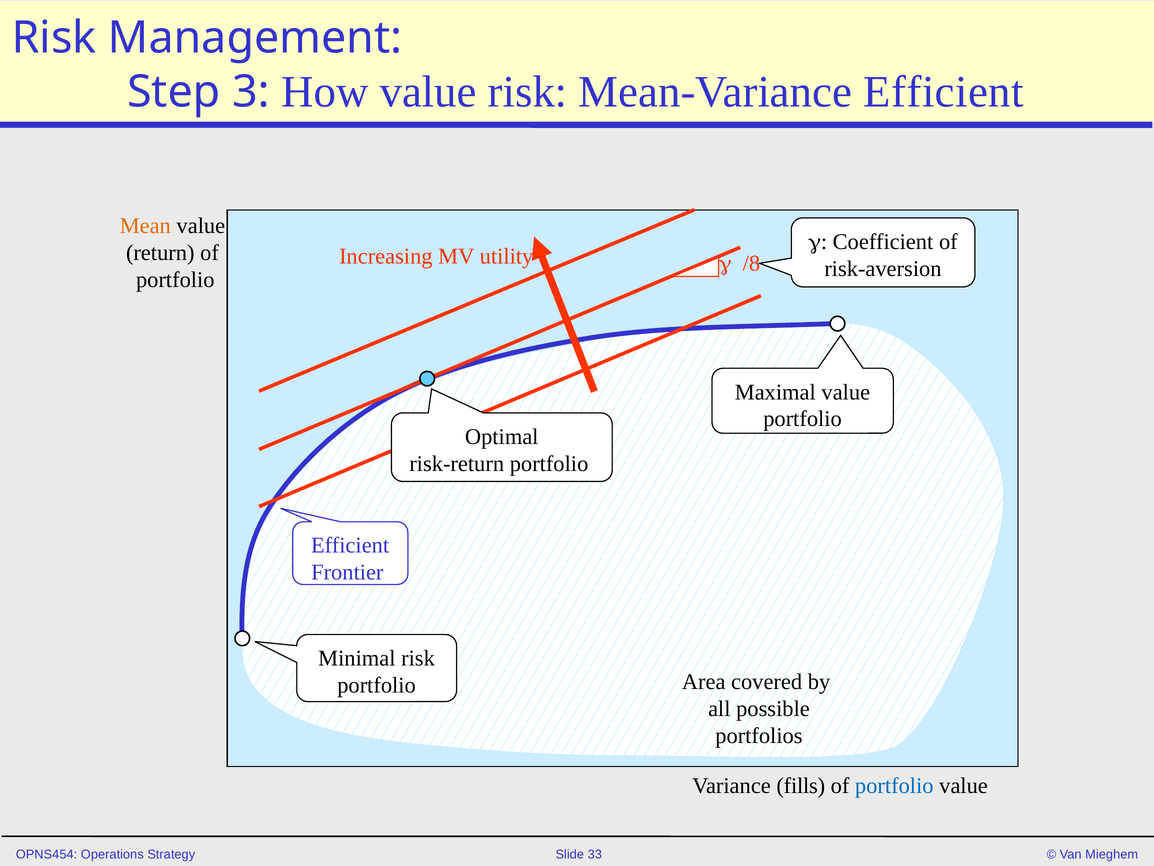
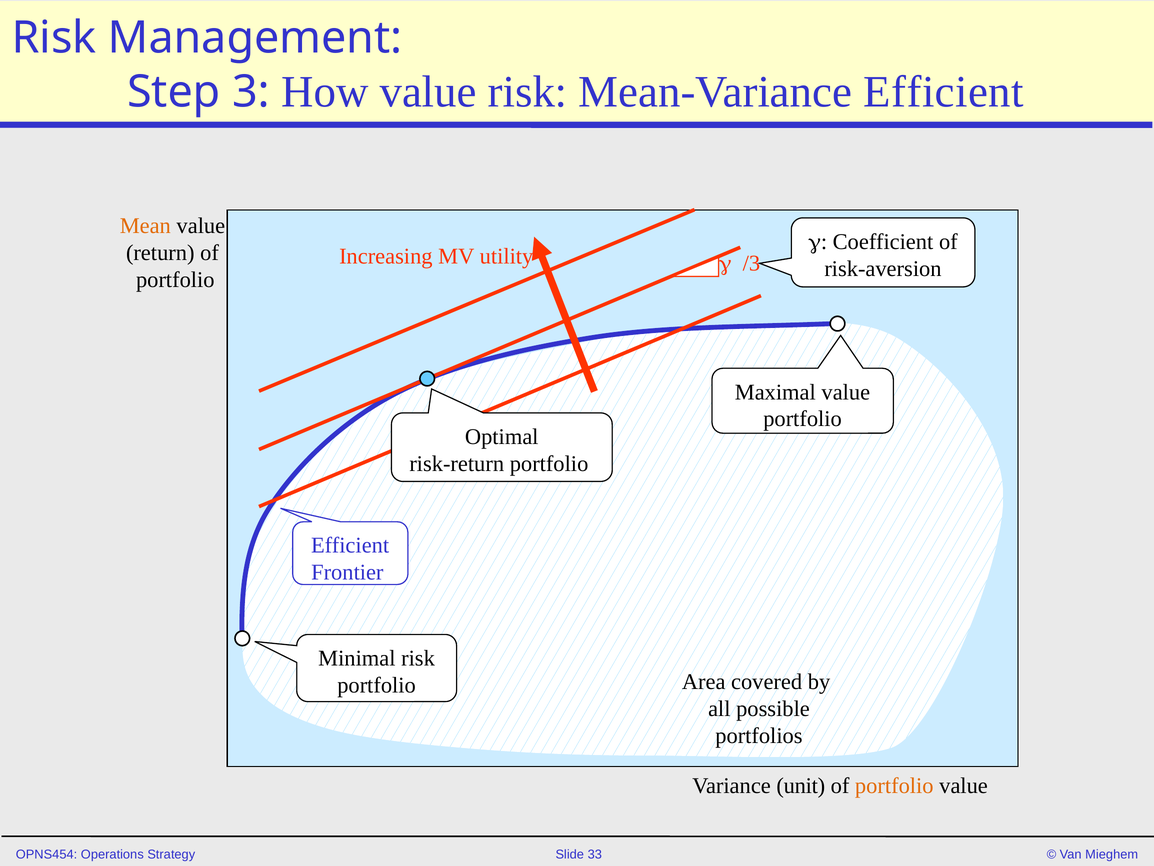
/8: /8 -> /3
fills: fills -> unit
portfolio at (894, 786) colour: blue -> orange
